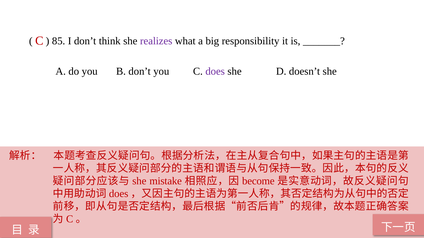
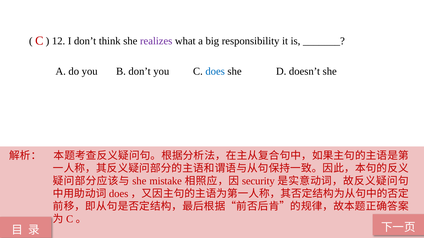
85: 85 -> 12
does colour: purple -> blue
become: become -> security
